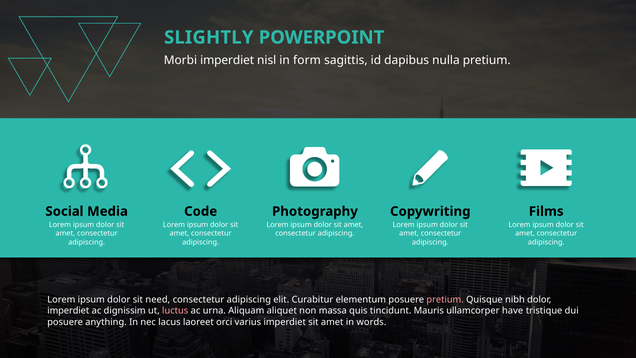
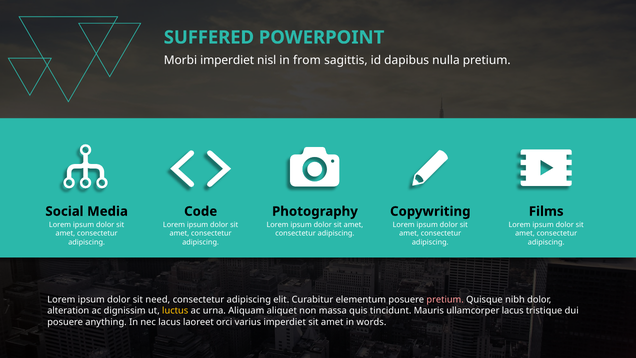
SLIGHTLY: SLIGHTLY -> SUFFERED
form: form -> from
imperdiet at (68, 311): imperdiet -> alteration
luctus colour: pink -> yellow
ullamcorper have: have -> lacus
